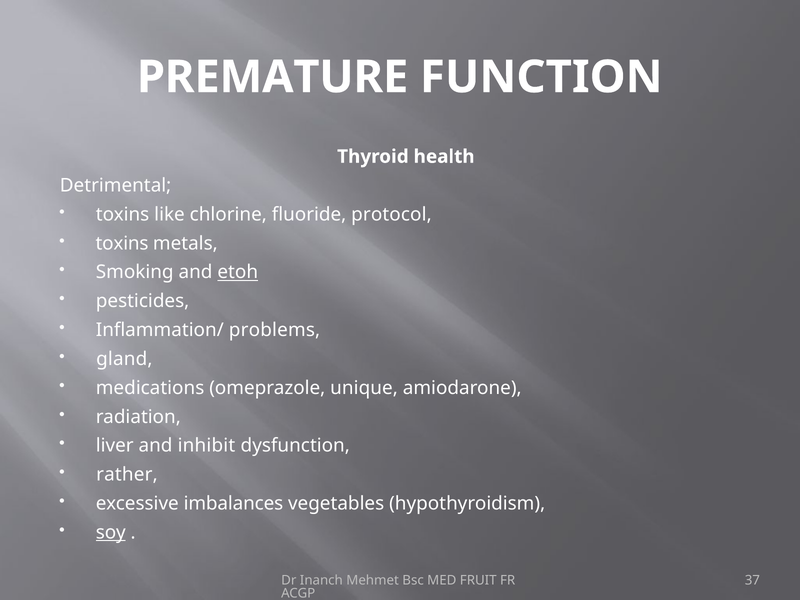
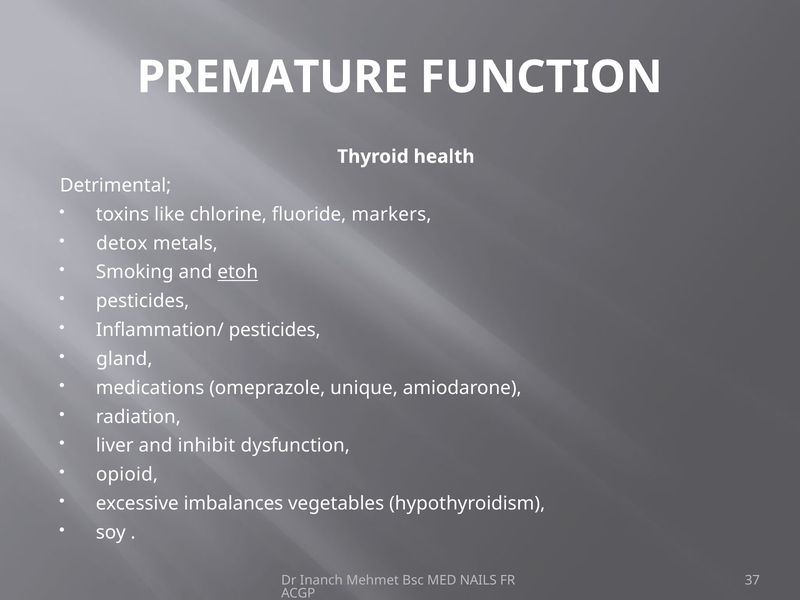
protocol: protocol -> markers
toxins at (122, 243): toxins -> detox
Inflammation/ problems: problems -> pesticides
rather: rather -> opioid
soy underline: present -> none
FRUIT: FRUIT -> NAILS
